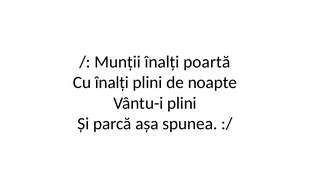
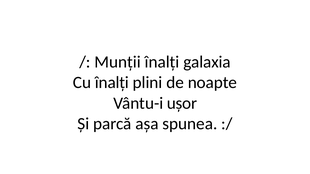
poartă: poartă -> galaxia
Vântu-i plini: plini -> ușor
